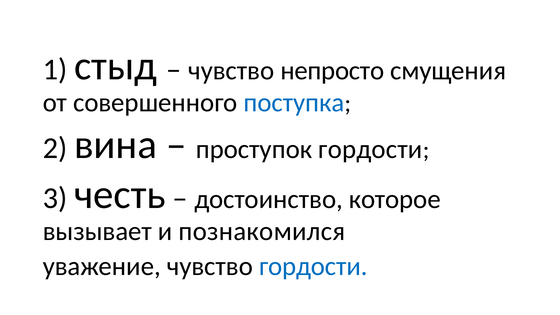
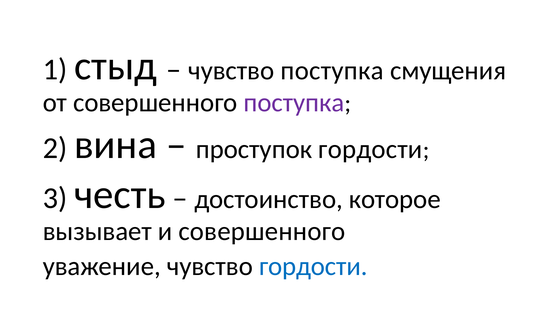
чувство непросто: непросто -> поступка
поступка at (294, 103) colour: blue -> purple
и познакомился: познакомился -> совершенного
